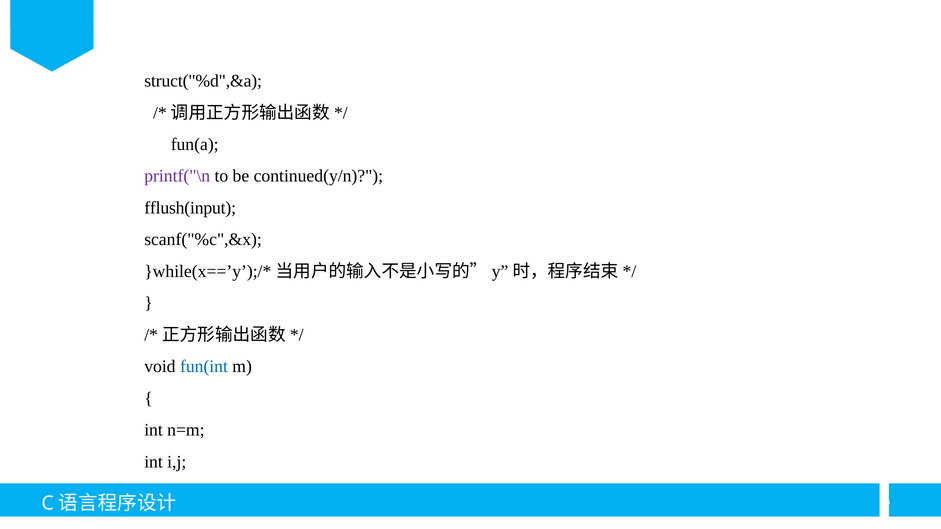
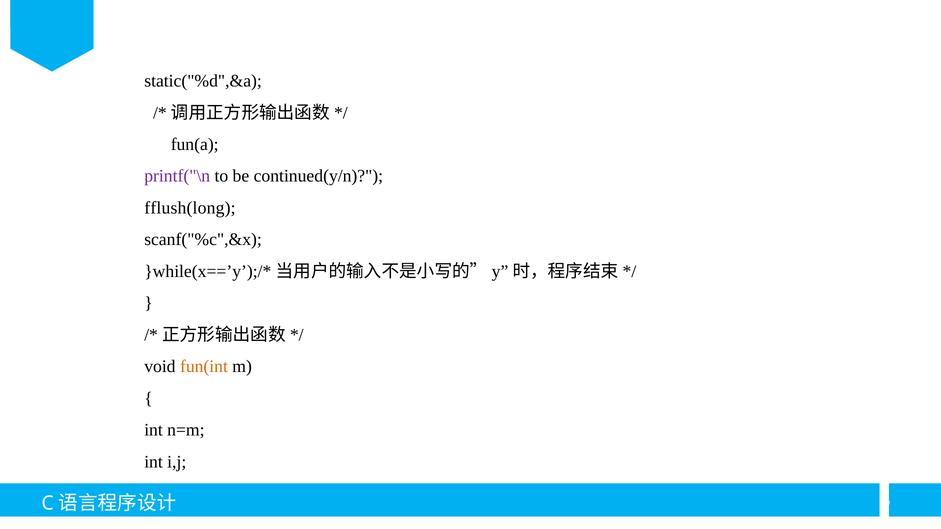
struct("%d",&a: struct("%d",&a -> static("%d",&a
fflush(input: fflush(input -> fflush(long
fun(int colour: blue -> orange
